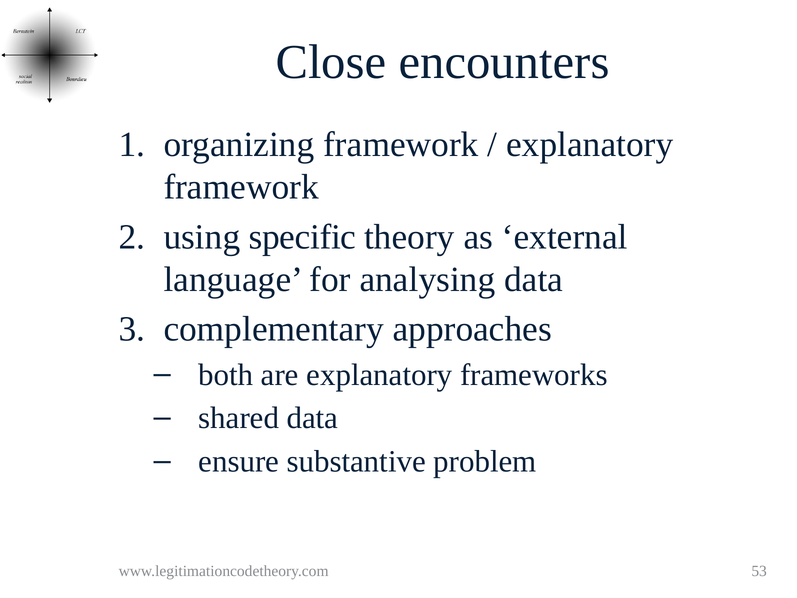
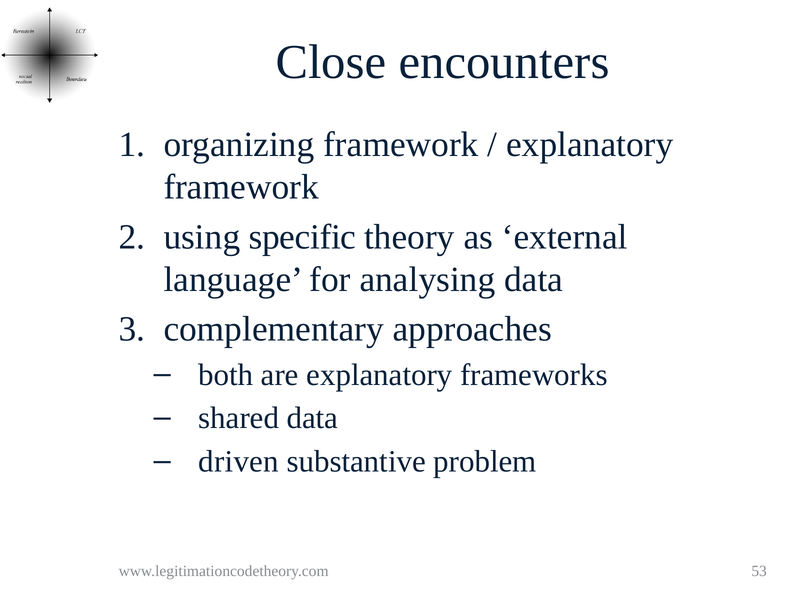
ensure: ensure -> driven
